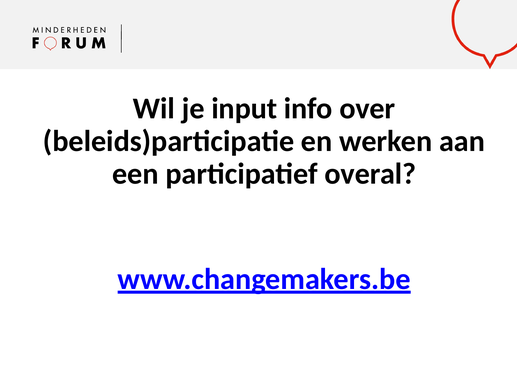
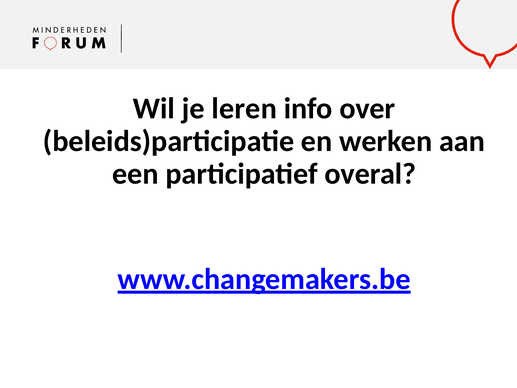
input: input -> leren
